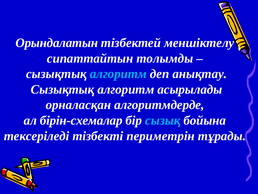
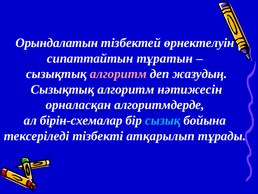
меншіктелу: меншіктелу -> өрнектелуін
толымды: толымды -> тұратын
алгоритм at (118, 74) colour: light blue -> pink
анықтау: анықтау -> жазудың
асырылады: асырылады -> нәтижесін
периметрін: периметрін -> атқарылып
